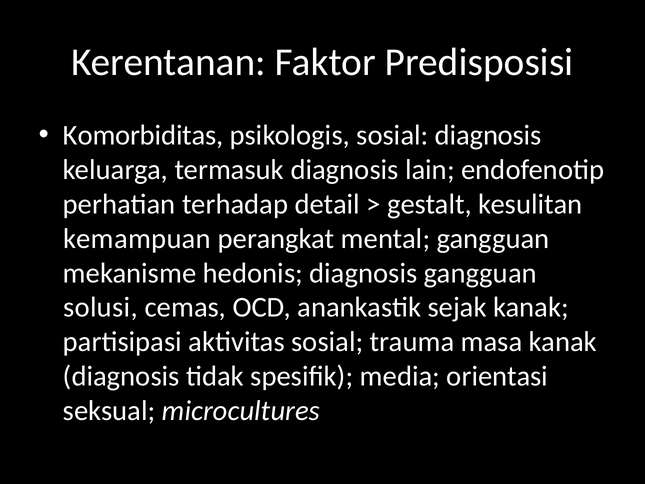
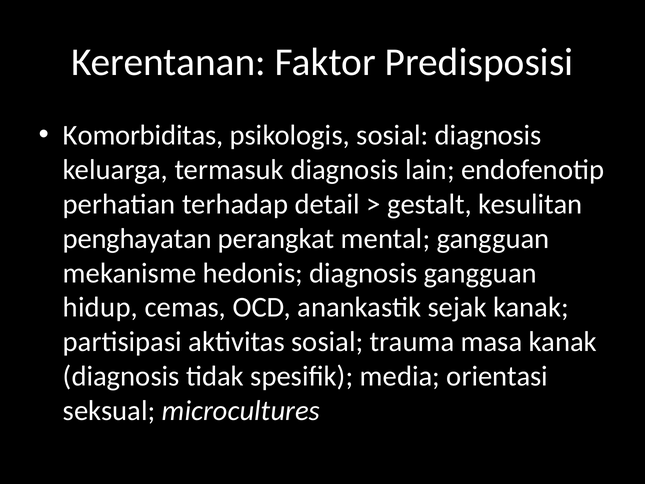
kemampuan: kemampuan -> penghayatan
solusi: solusi -> hidup
